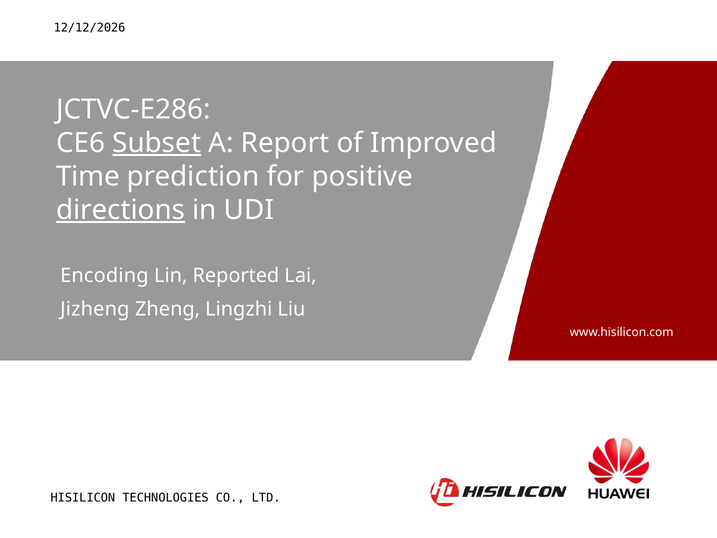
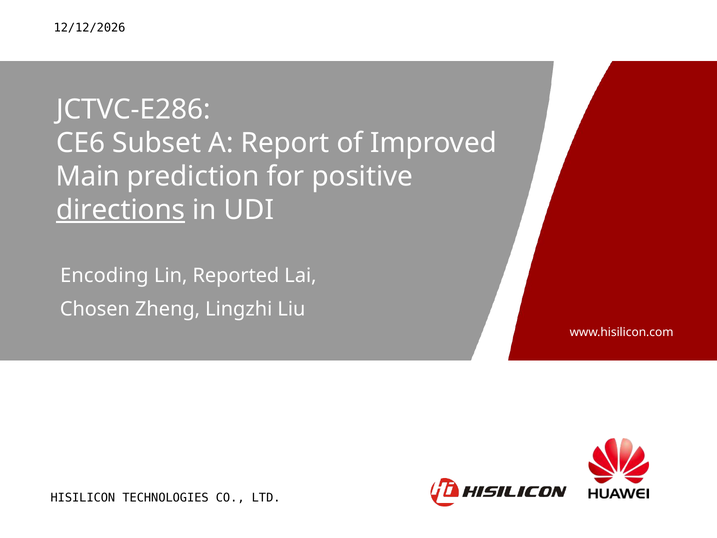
Subset underline: present -> none
Time: Time -> Main
Jizheng: Jizheng -> Chosen
